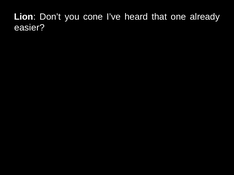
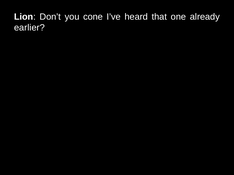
easier: easier -> earlier
